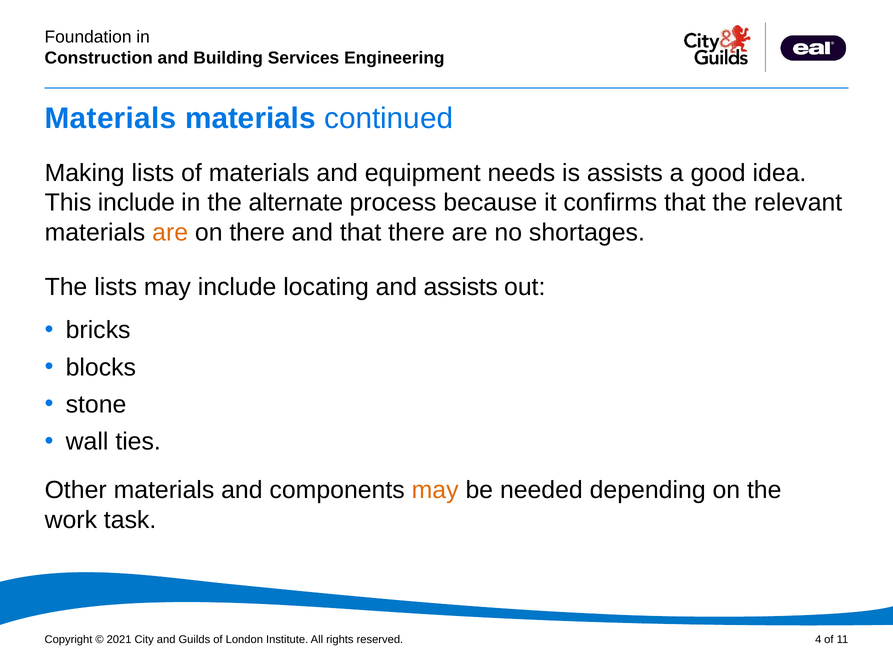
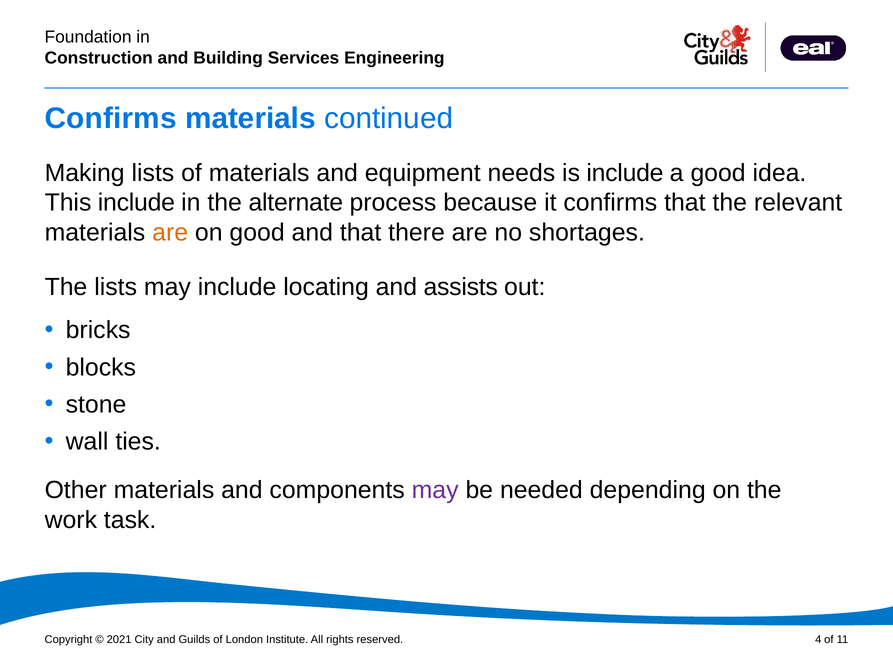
Materials at (111, 118): Materials -> Confirms
is assists: assists -> include
on there: there -> good
may at (435, 491) colour: orange -> purple
